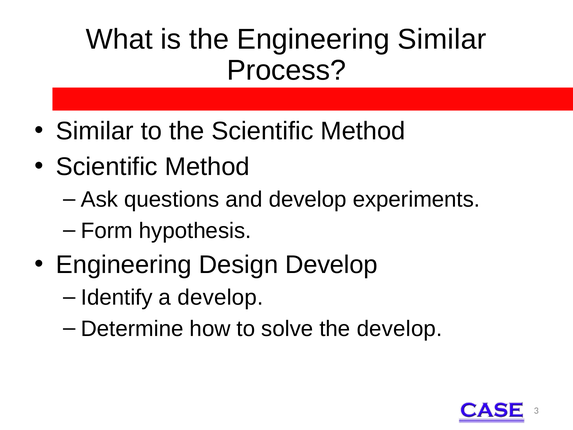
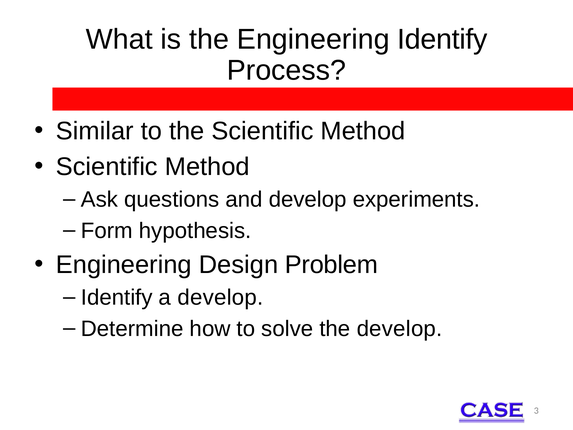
Engineering Similar: Similar -> Identify
Design Develop: Develop -> Problem
